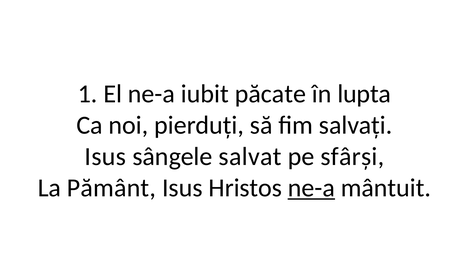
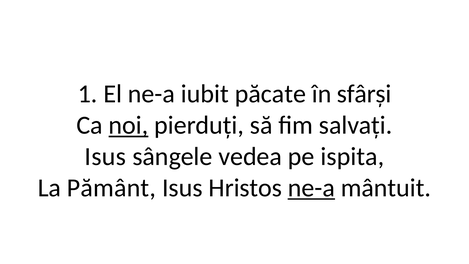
lupta: lupta -> sfârși
noi underline: none -> present
salvat: salvat -> vedea
sfârși: sfârși -> ispita
